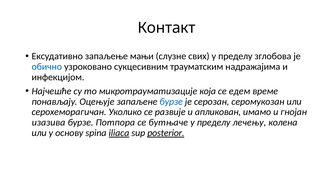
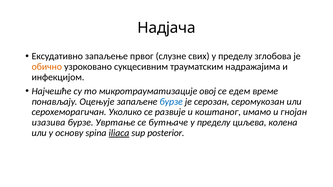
Контакт: Контакт -> Надјача
мањи: мањи -> првог
обично colour: blue -> orange
која: која -> овој
апликован: апликован -> коштаног
Потпора: Потпора -> Увртање
лечењу: лечењу -> циљева
posterior underline: present -> none
